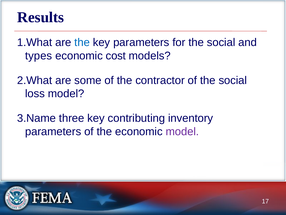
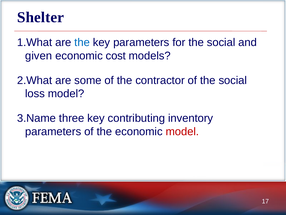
Results: Results -> Shelter
types: types -> given
model at (182, 131) colour: purple -> red
